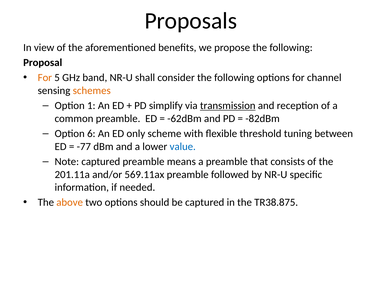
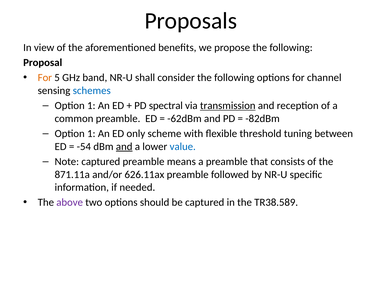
schemes colour: orange -> blue
simplify: simplify -> spectral
6 at (91, 134): 6 -> 1
-77: -77 -> -54
and at (124, 147) underline: none -> present
201.11a: 201.11a -> 871.11a
569.11ax: 569.11ax -> 626.11ax
above colour: orange -> purple
TR38.875: TR38.875 -> TR38.589
